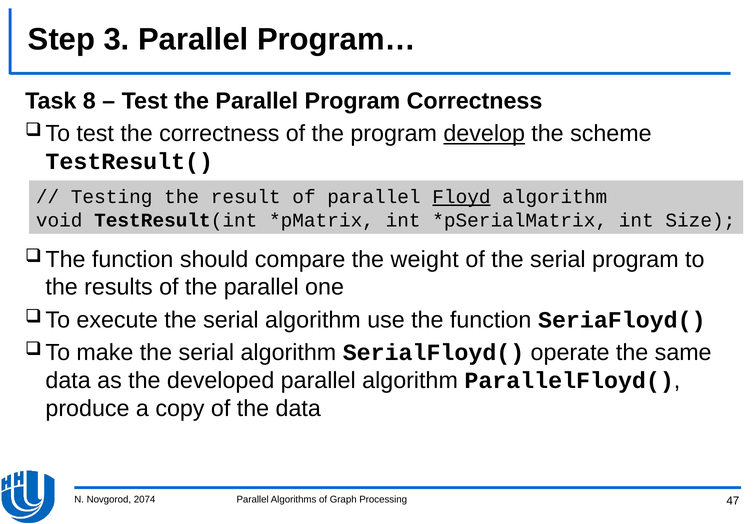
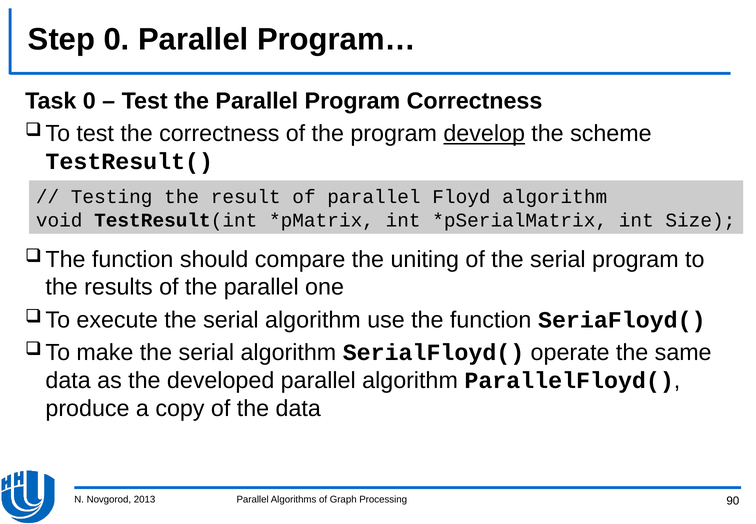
Step 3: 3 -> 0
Task 8: 8 -> 0
Floyd underline: present -> none
weight: weight -> uniting
2074: 2074 -> 2013
47: 47 -> 90
